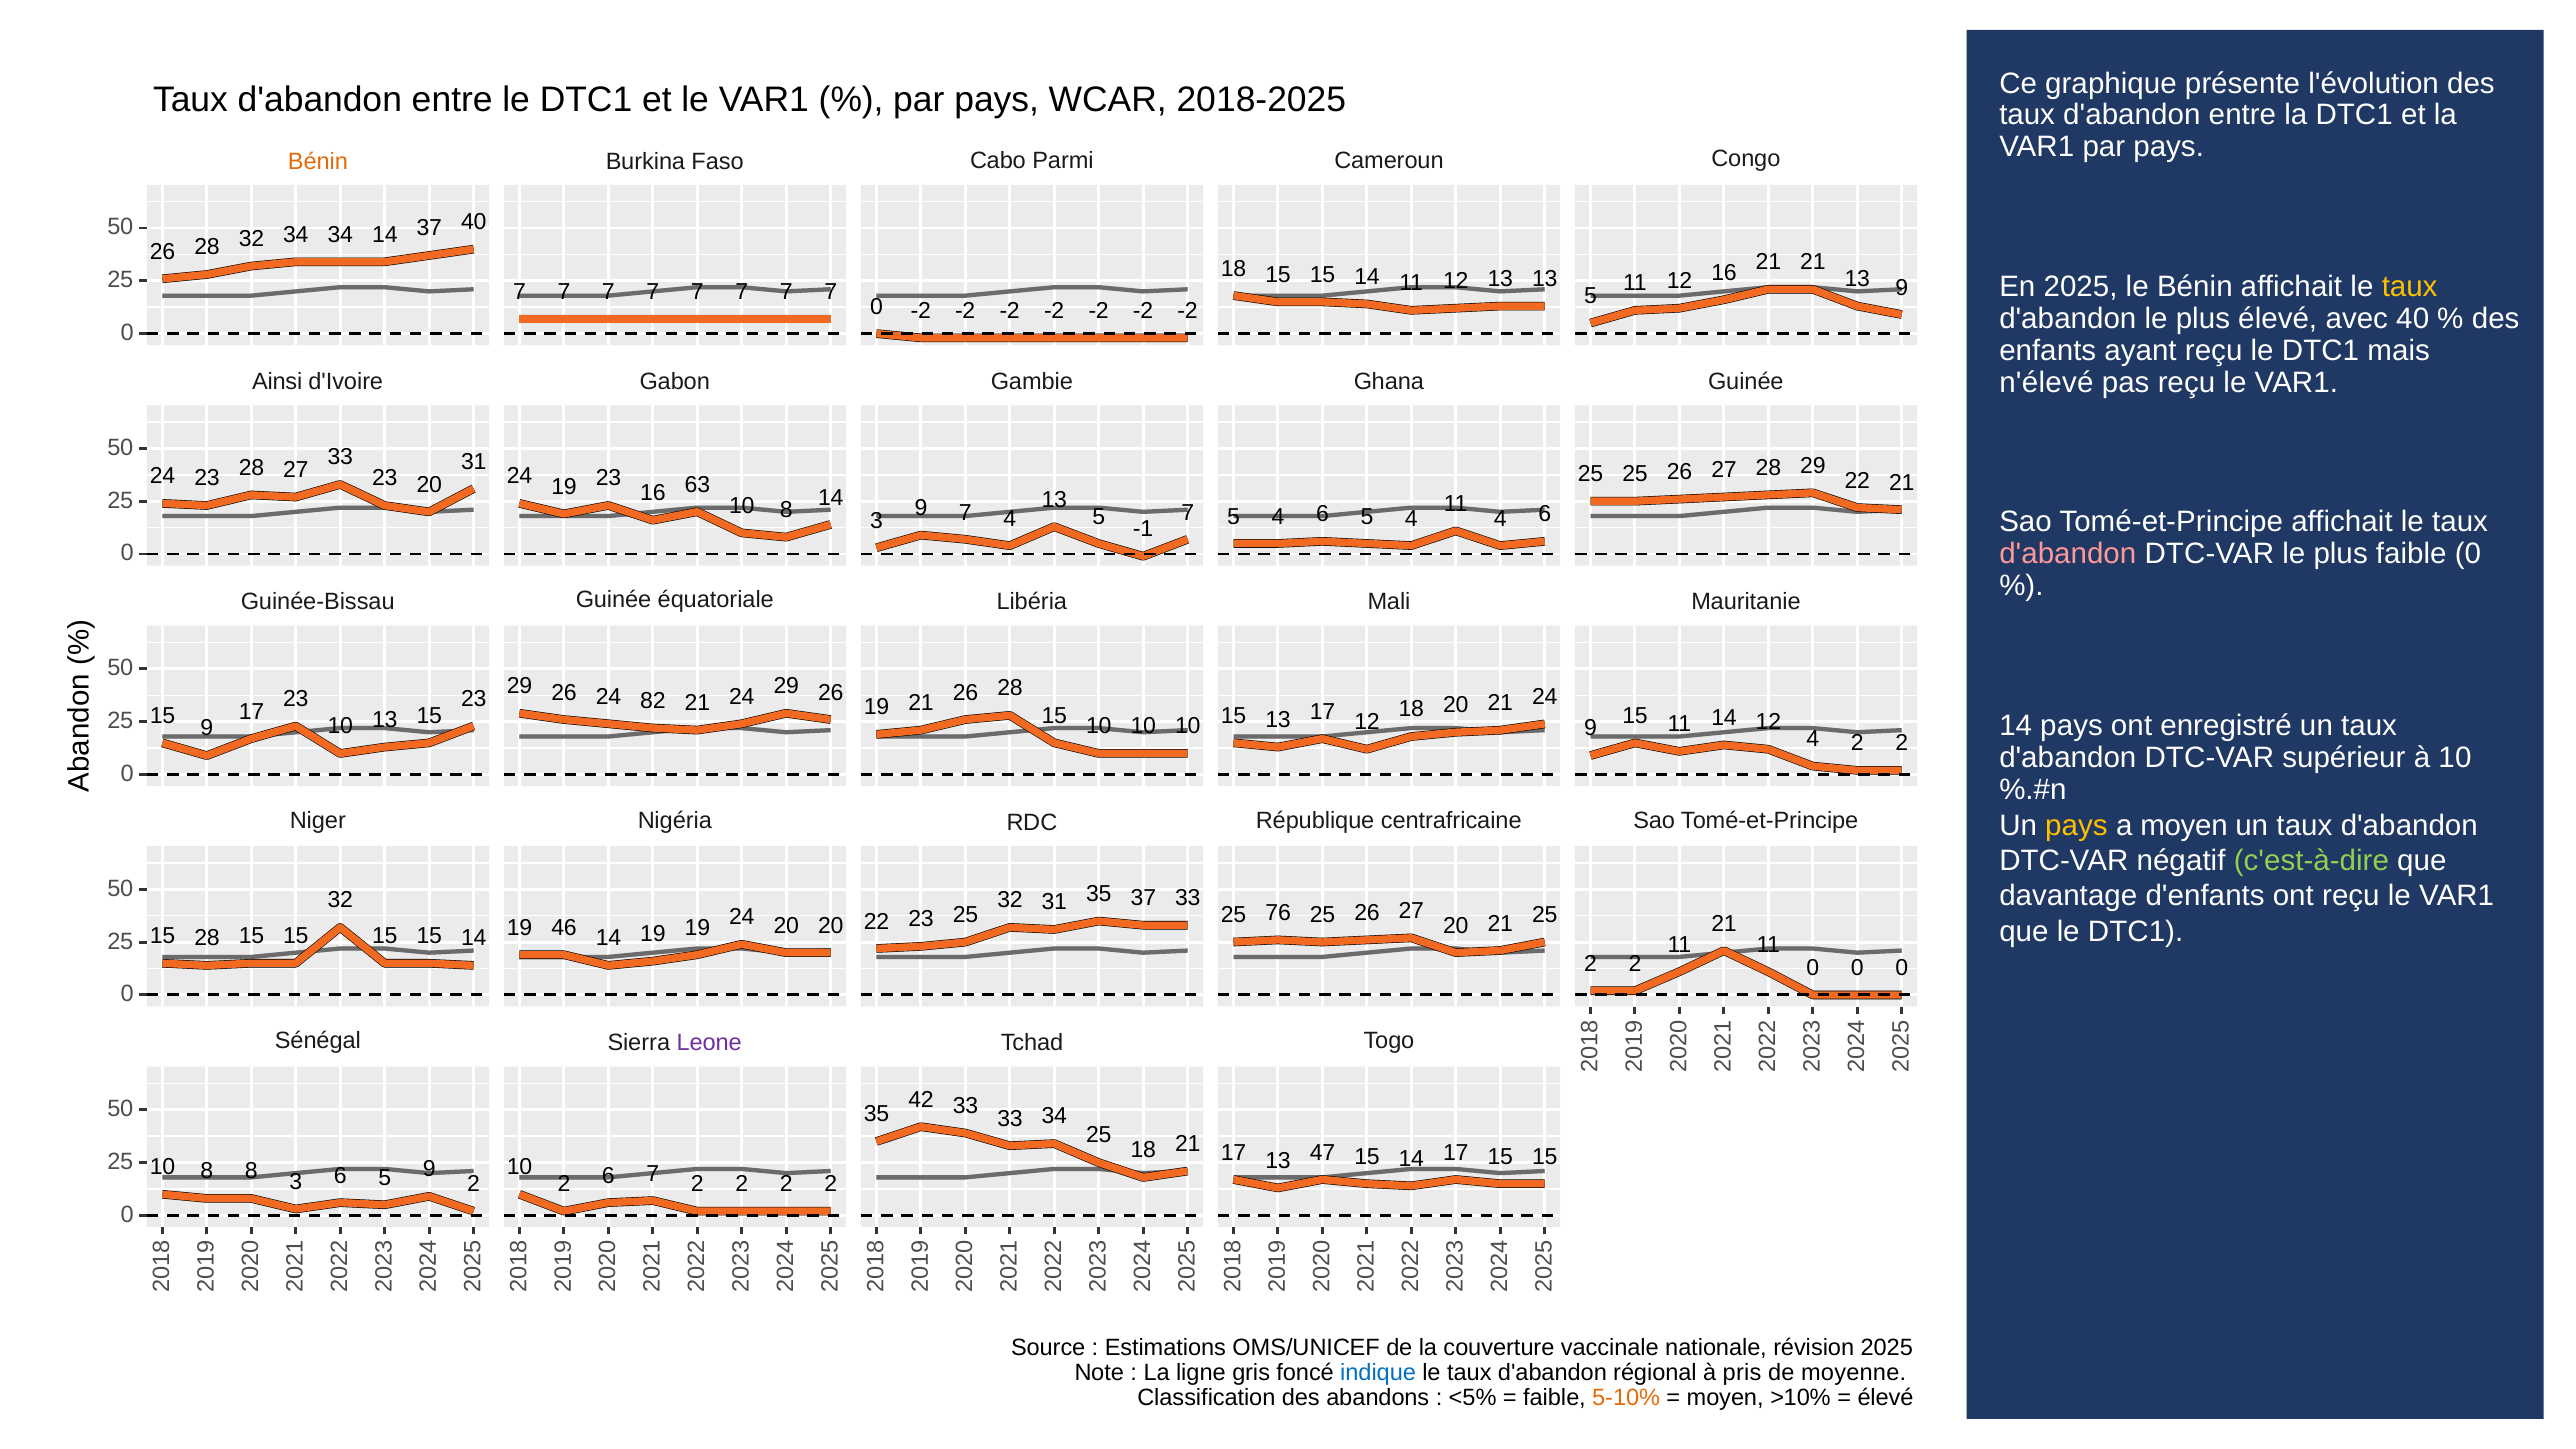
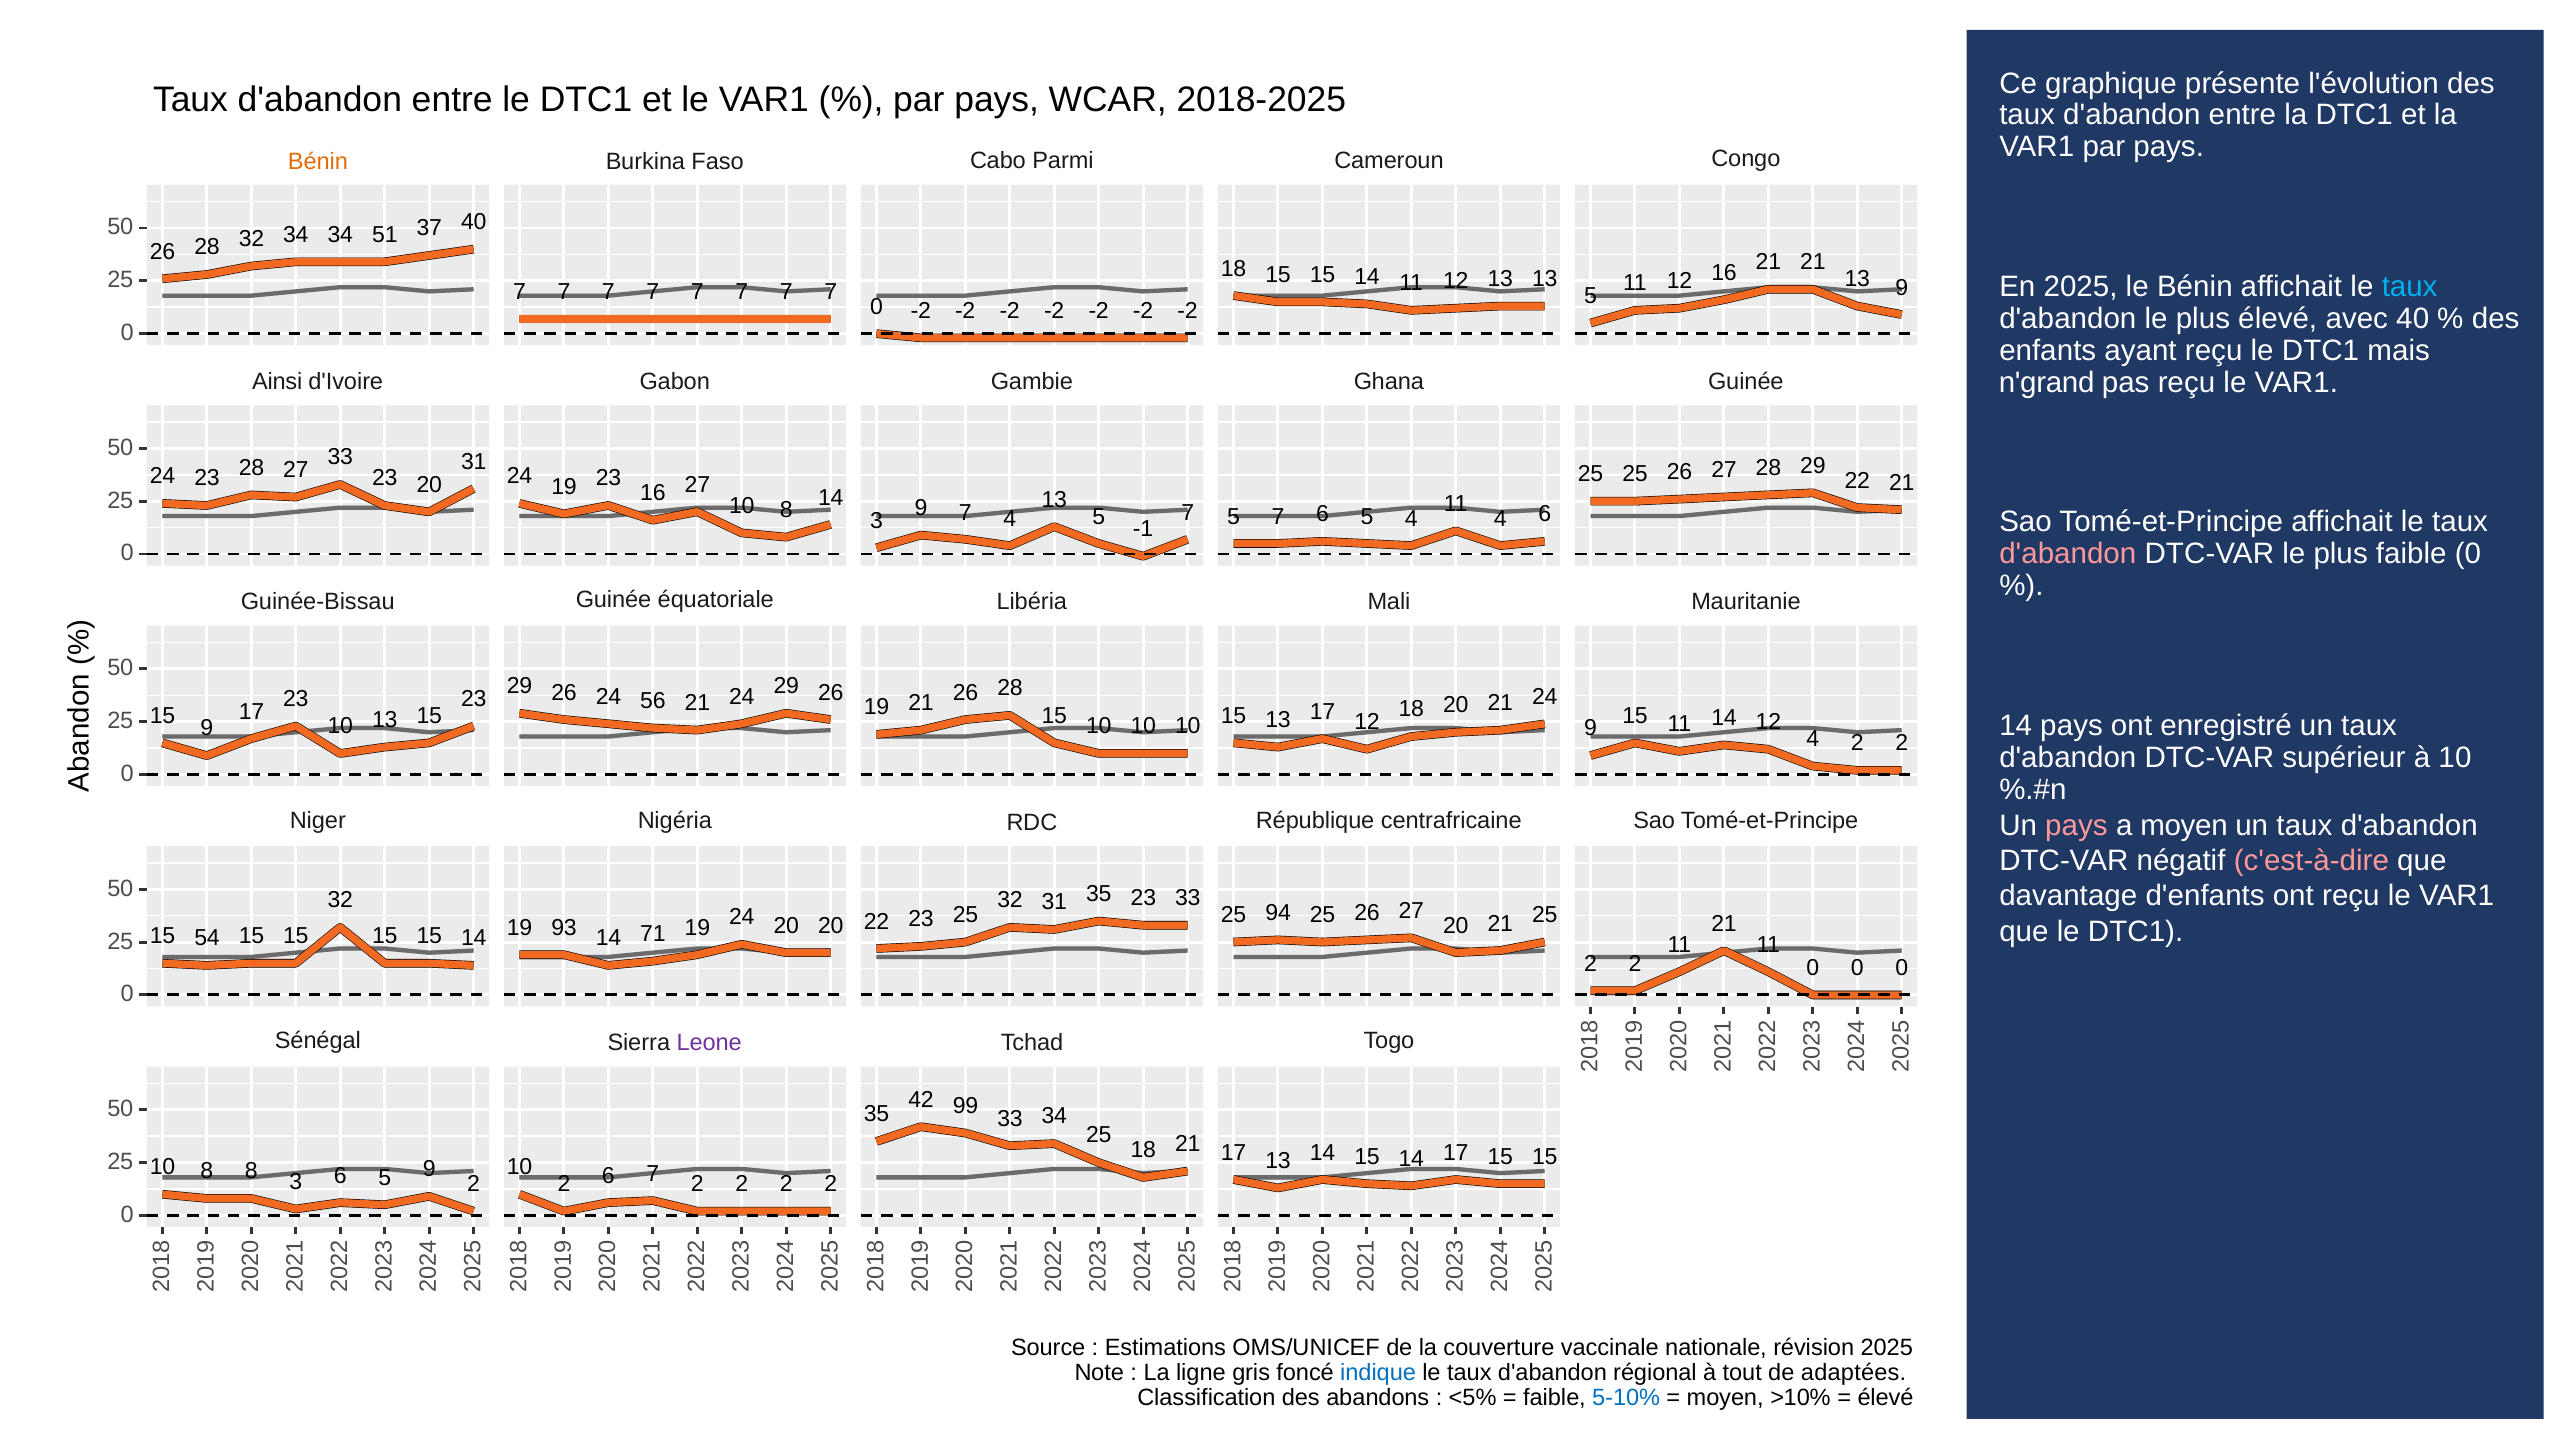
34 14: 14 -> 51
taux at (2410, 287) colour: yellow -> light blue
n'élevé: n'élevé -> n'grand
16 63: 63 -> 27
4 at (1278, 516): 4 -> 7
82: 82 -> 56
pays at (2076, 825) colour: yellow -> pink
c'est-à-dire colour: light green -> pink
35 37: 37 -> 23
76: 76 -> 94
46: 46 -> 93
14 19: 19 -> 71
15 28: 28 -> 54
42 33: 33 -> 99
13 47: 47 -> 14
pris: pris -> tout
moyenne: moyenne -> adaptées
5-10% colour: orange -> blue
